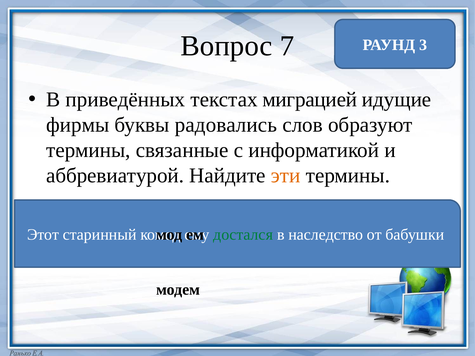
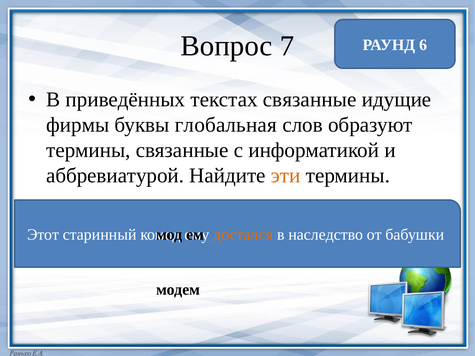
3: 3 -> 6
текстах миграцией: миграцией -> связанные
радовались: радовались -> глобальная
достался colour: green -> orange
